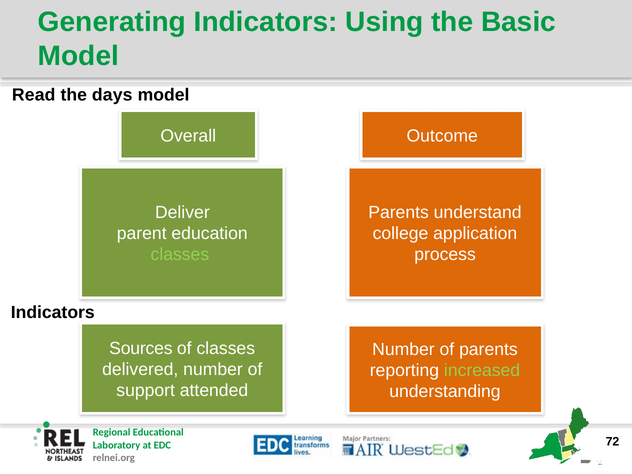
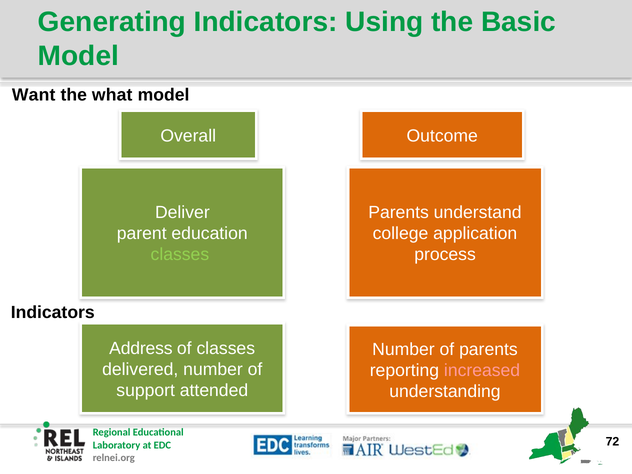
Read: Read -> Want
days: days -> what
Sources: Sources -> Address
increased colour: light green -> pink
